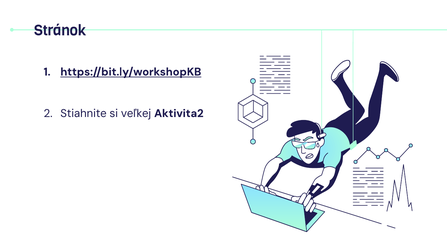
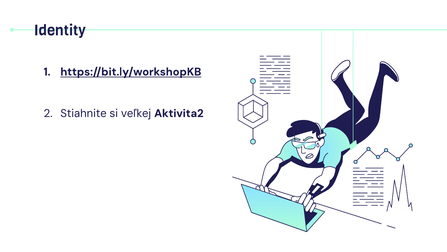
Stránok: Stránok -> Identity
